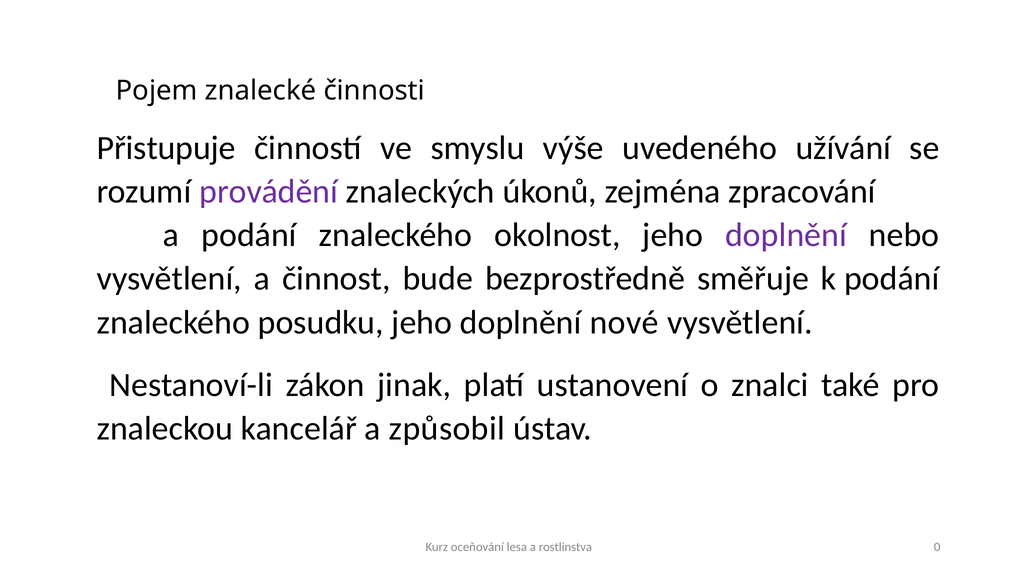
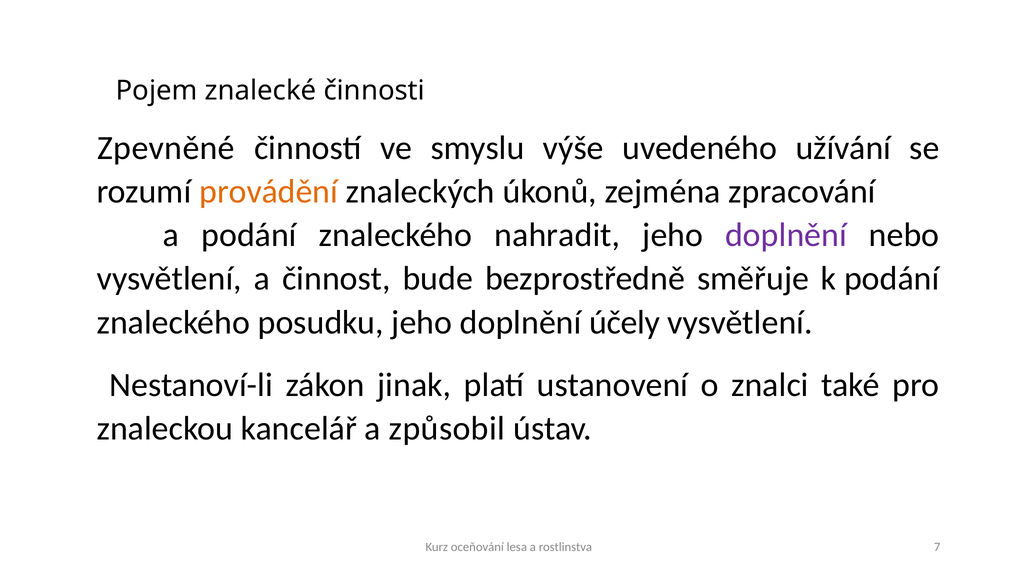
Přistupuje: Přistupuje -> Zpevněné
provádění colour: purple -> orange
okolnost: okolnost -> nahradit
nové: nové -> účely
0: 0 -> 7
